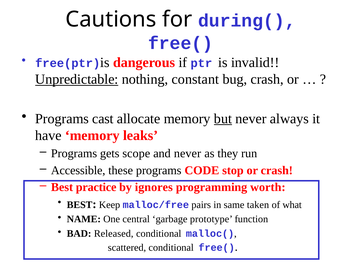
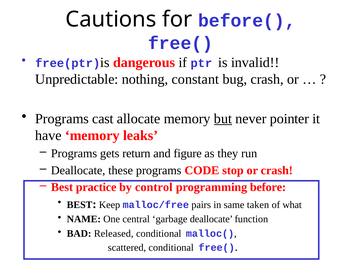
during(: during( -> before(
Unpredictable underline: present -> none
always: always -> pointer
scope: scope -> return
and never: never -> figure
Accessible at (78, 170): Accessible -> Deallocate
ignores: ignores -> control
worth: worth -> before
garbage prototype: prototype -> deallocate
